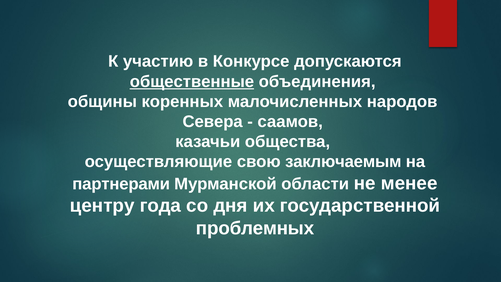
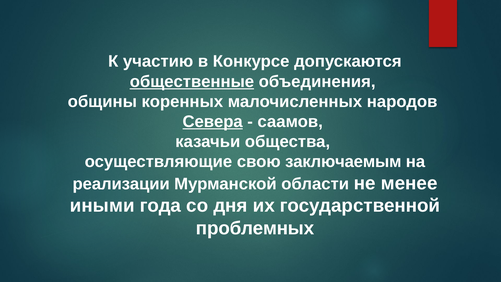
Севера underline: none -> present
партнерами: партнерами -> реализации
центру: центру -> иными
